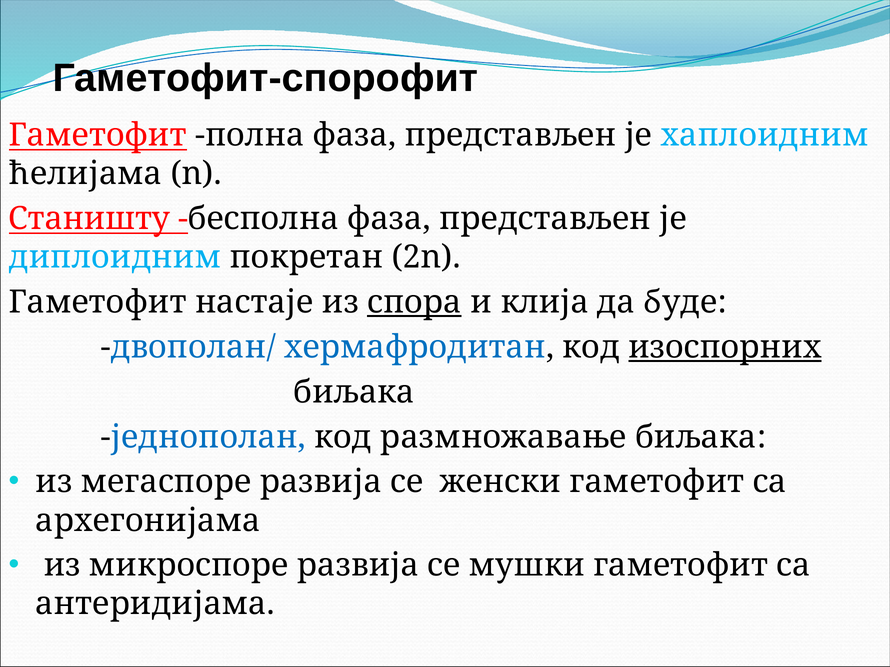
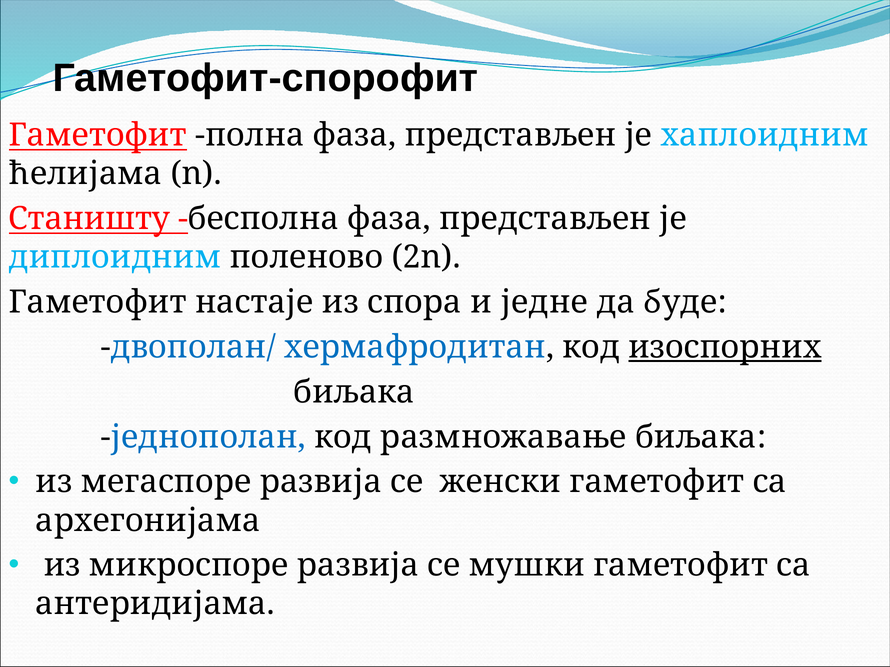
покретан: покретан -> поленово
спора underline: present -> none
клија: клија -> једне
